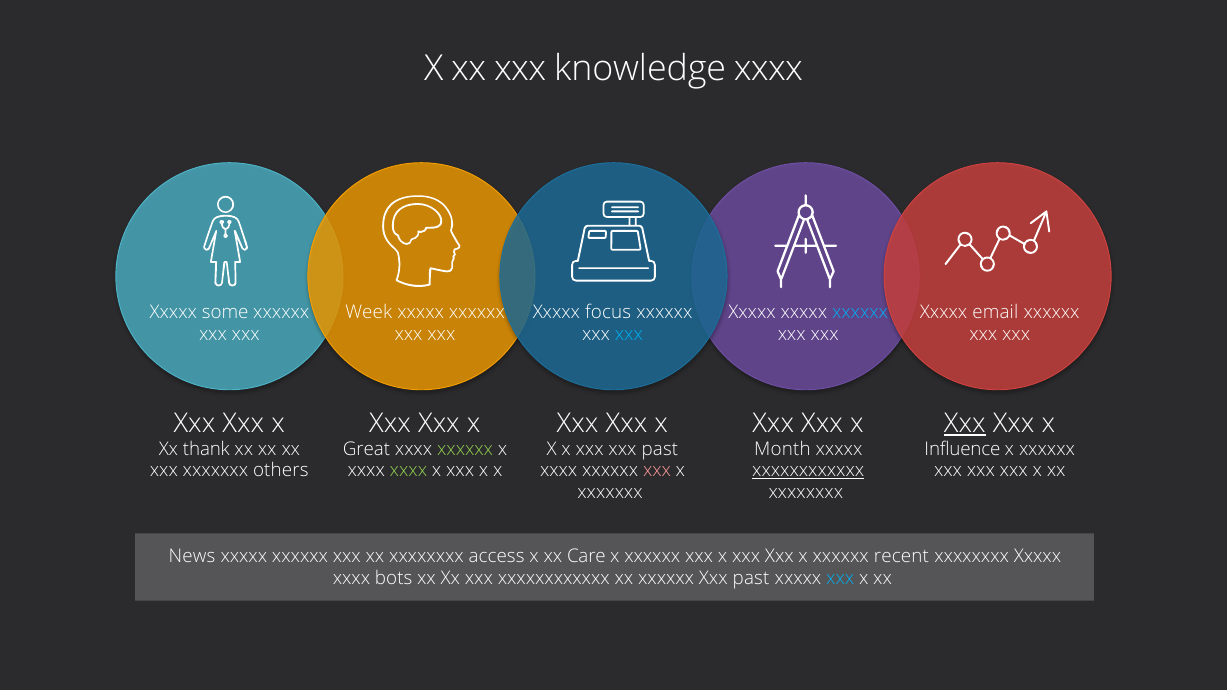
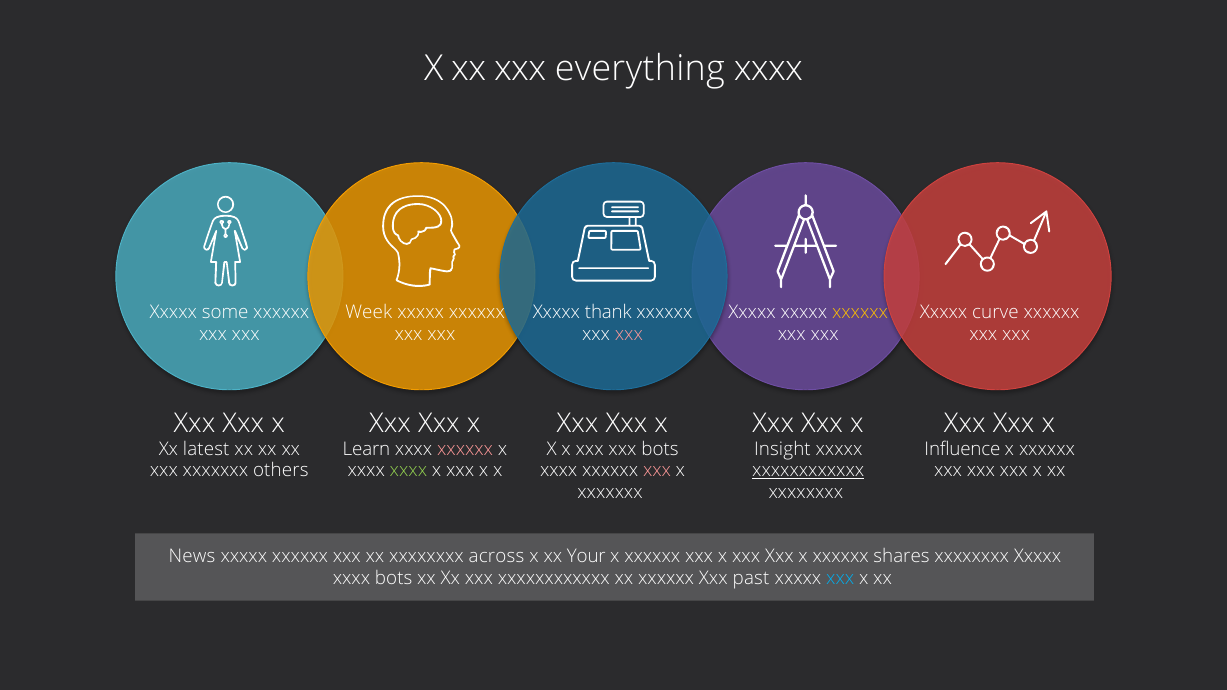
knowledge: knowledge -> everything
focus: focus -> thank
xxxxxx at (860, 313) colour: light blue -> yellow
email: email -> curve
xxx at (629, 334) colour: light blue -> pink
Xxx at (965, 423) underline: present -> none
thank: thank -> latest
Great: Great -> Learn
xxxxxx at (465, 450) colour: light green -> pink
xxx xxx past: past -> bots
Month: Month -> Insight
access: access -> across
Care: Care -> Your
recent: recent -> shares
